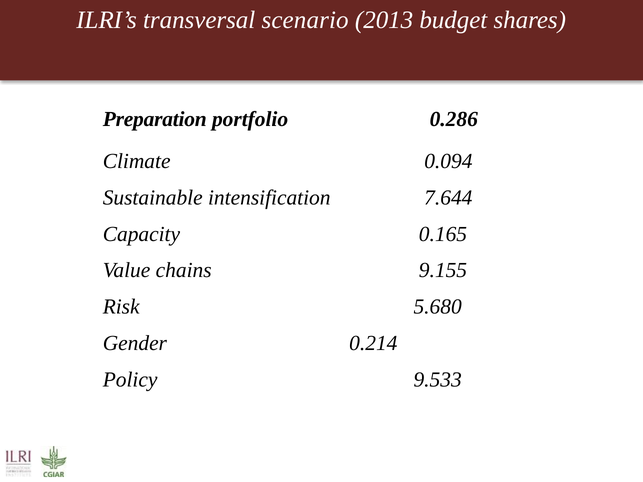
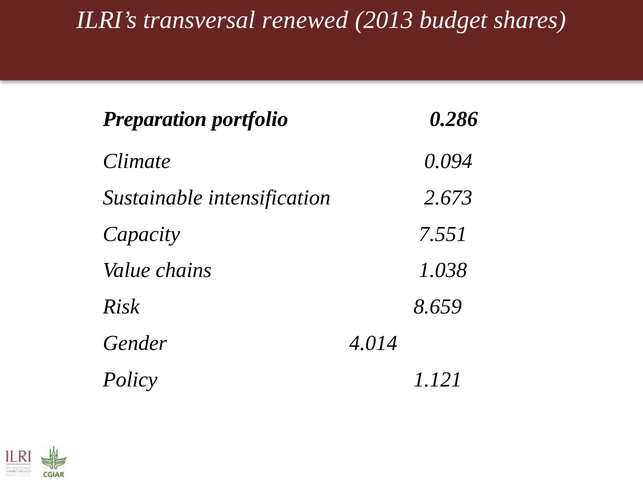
scenario: scenario -> renewed
7.644: 7.644 -> 2.673
0.165: 0.165 -> 7.551
9.155: 9.155 -> 1.038
5.680: 5.680 -> 8.659
0.214: 0.214 -> 4.014
9.533: 9.533 -> 1.121
